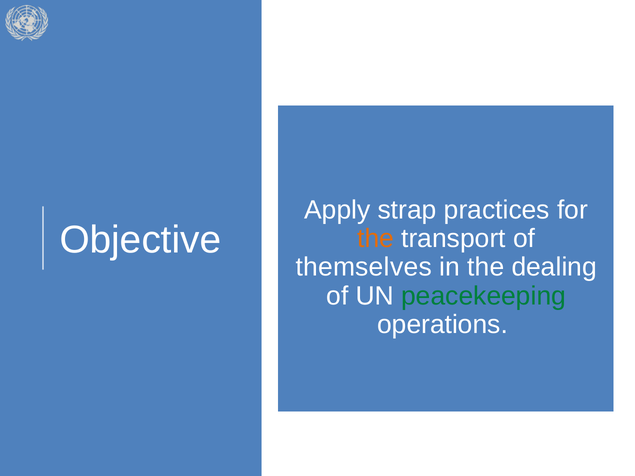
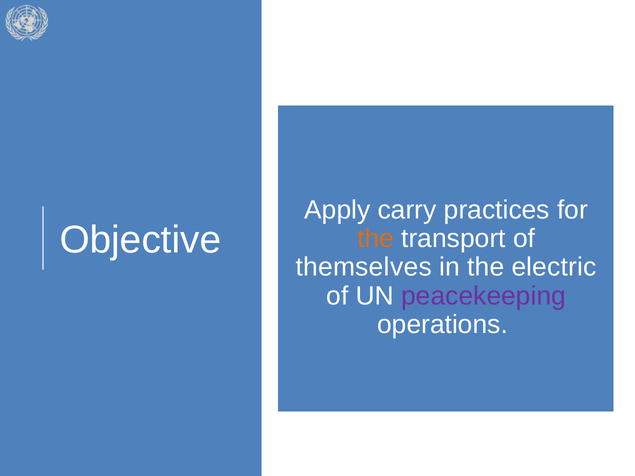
strap: strap -> carry
dealing: dealing -> electric
peacekeeping colour: green -> purple
